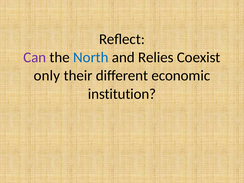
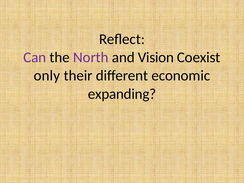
North colour: blue -> purple
Relies: Relies -> Vision
institution: institution -> expanding
